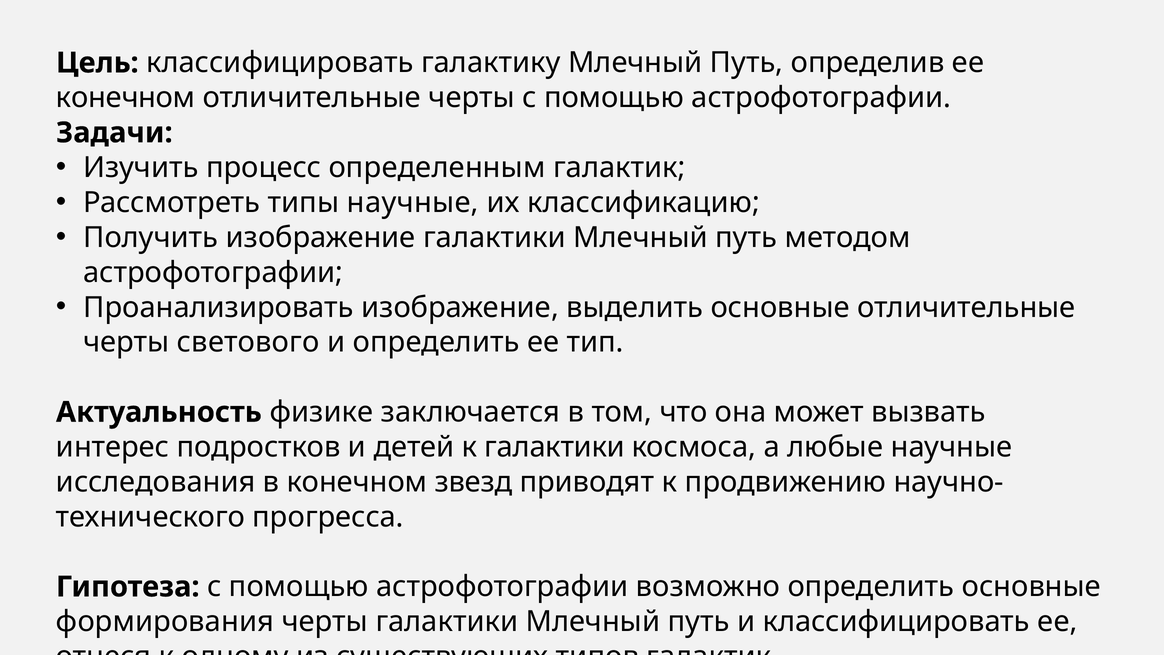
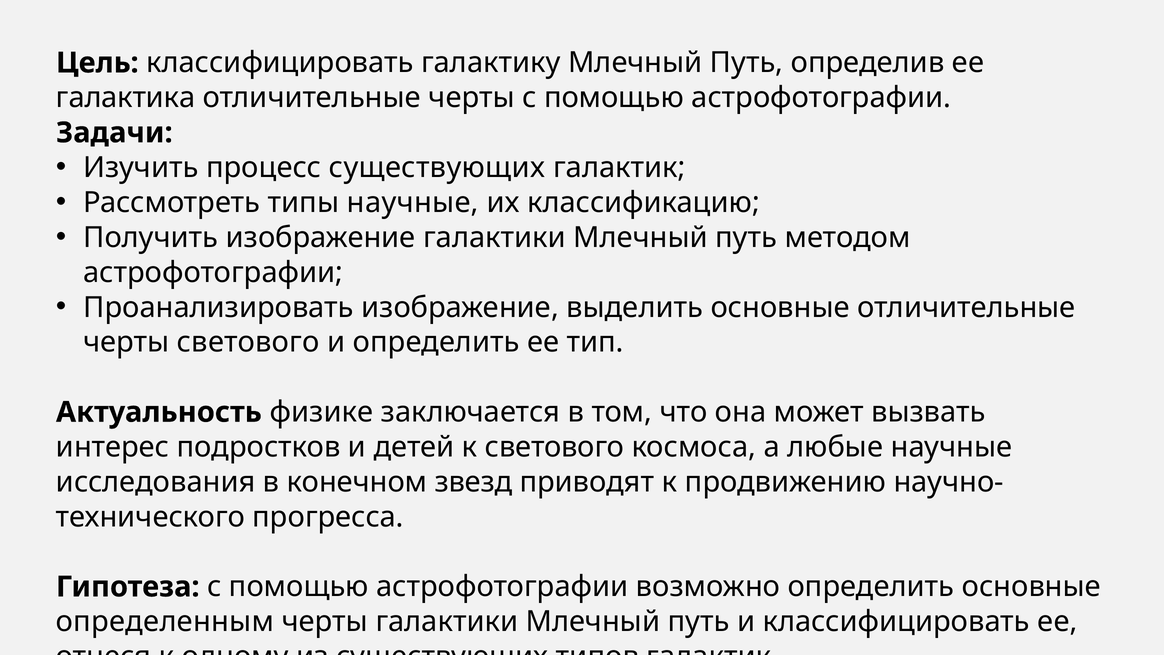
конечном at (126, 98): конечном -> галактика
процесс определенным: определенным -> существующих
к галактики: галактики -> светового
формирования: формирования -> определенным
